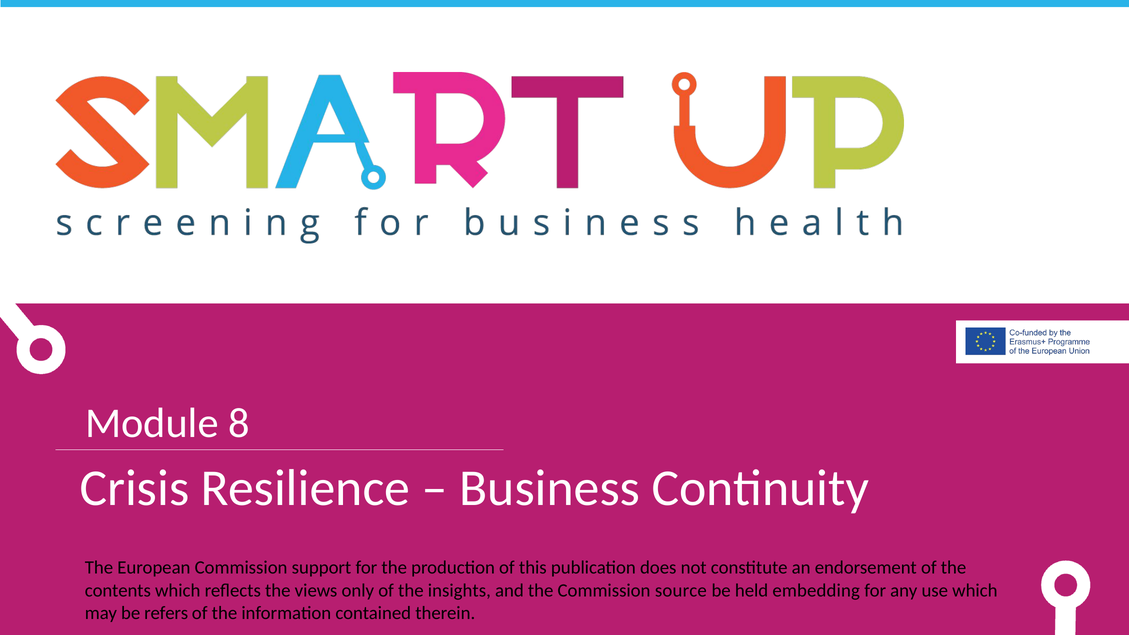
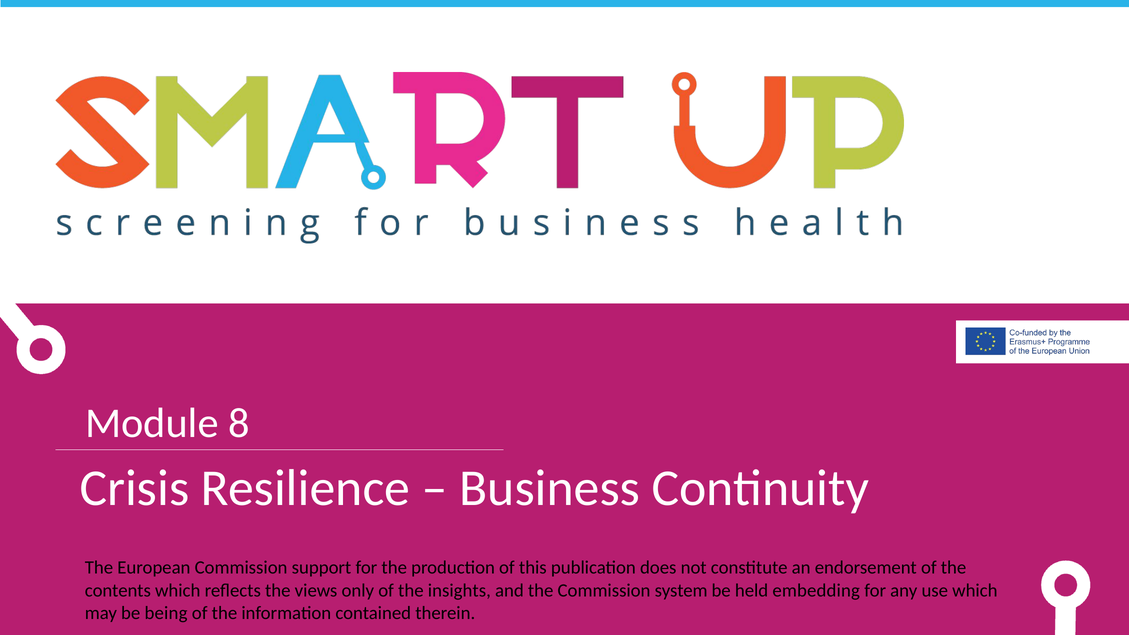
source: source -> system
refers: refers -> being
